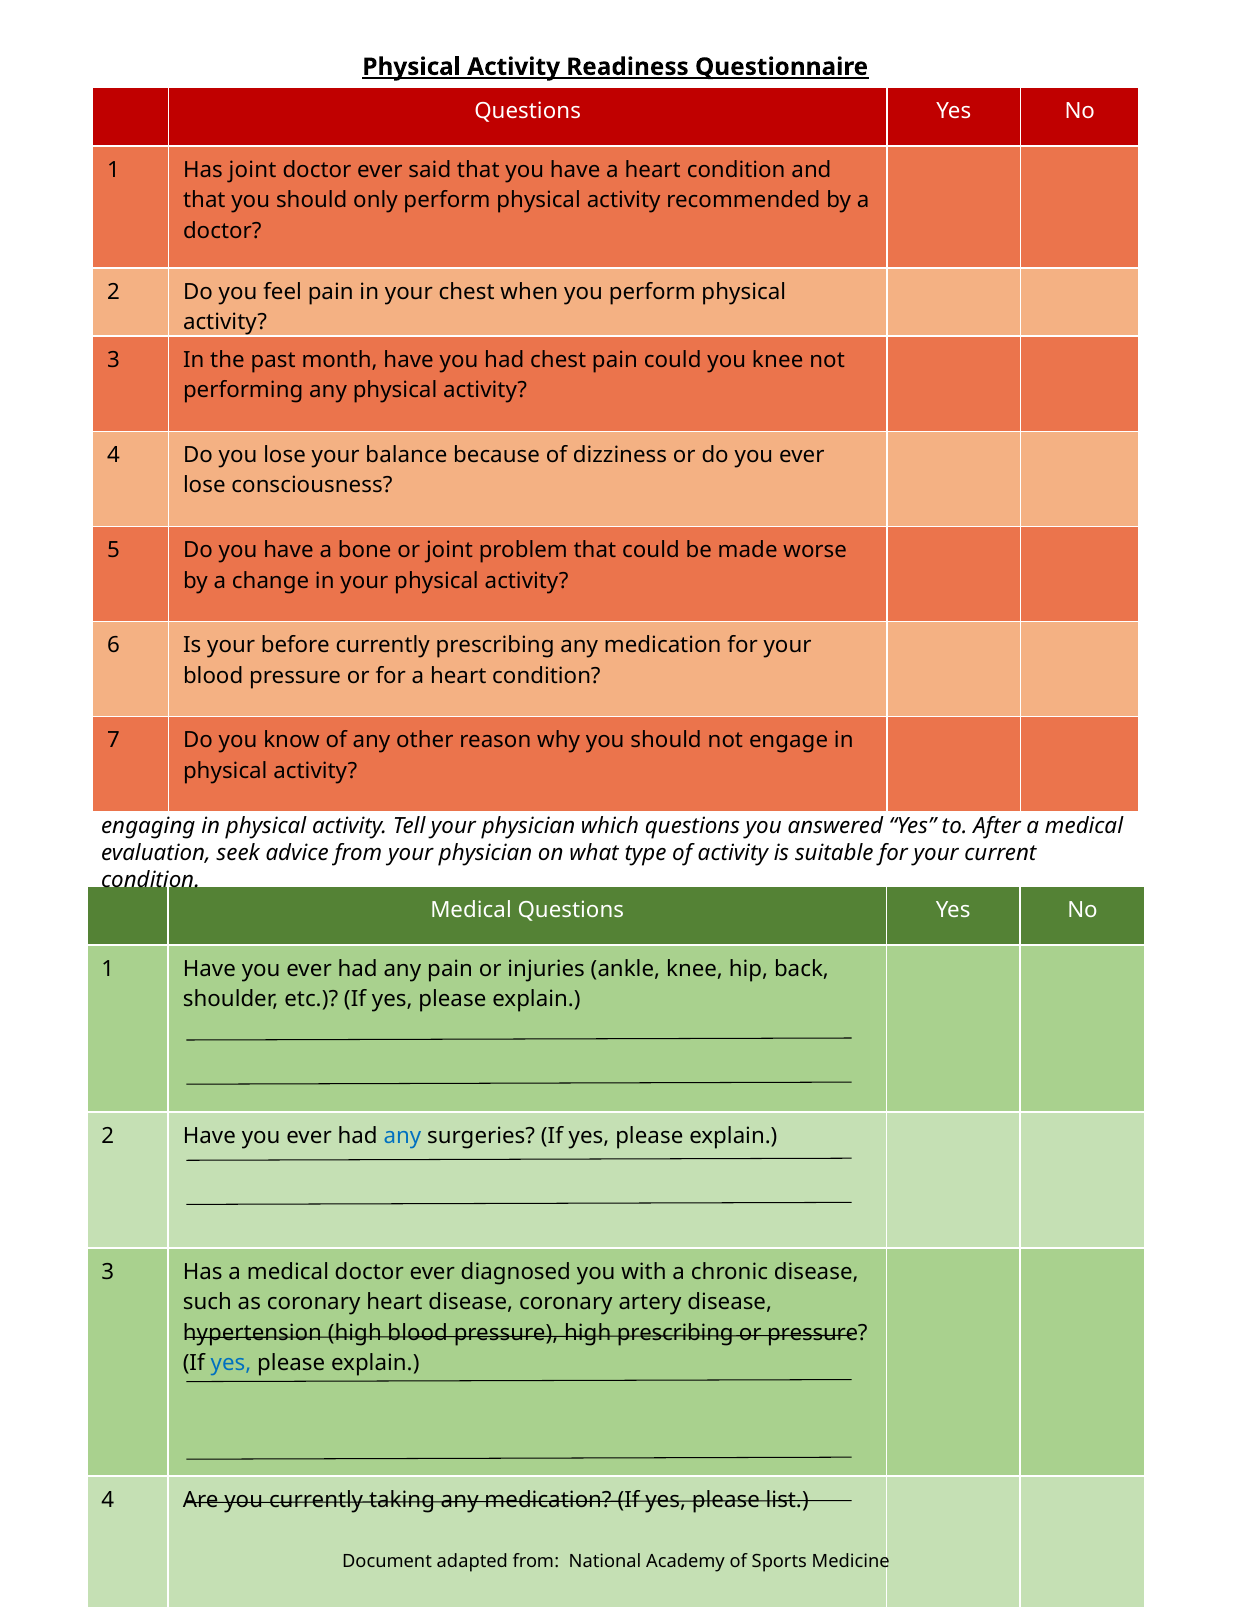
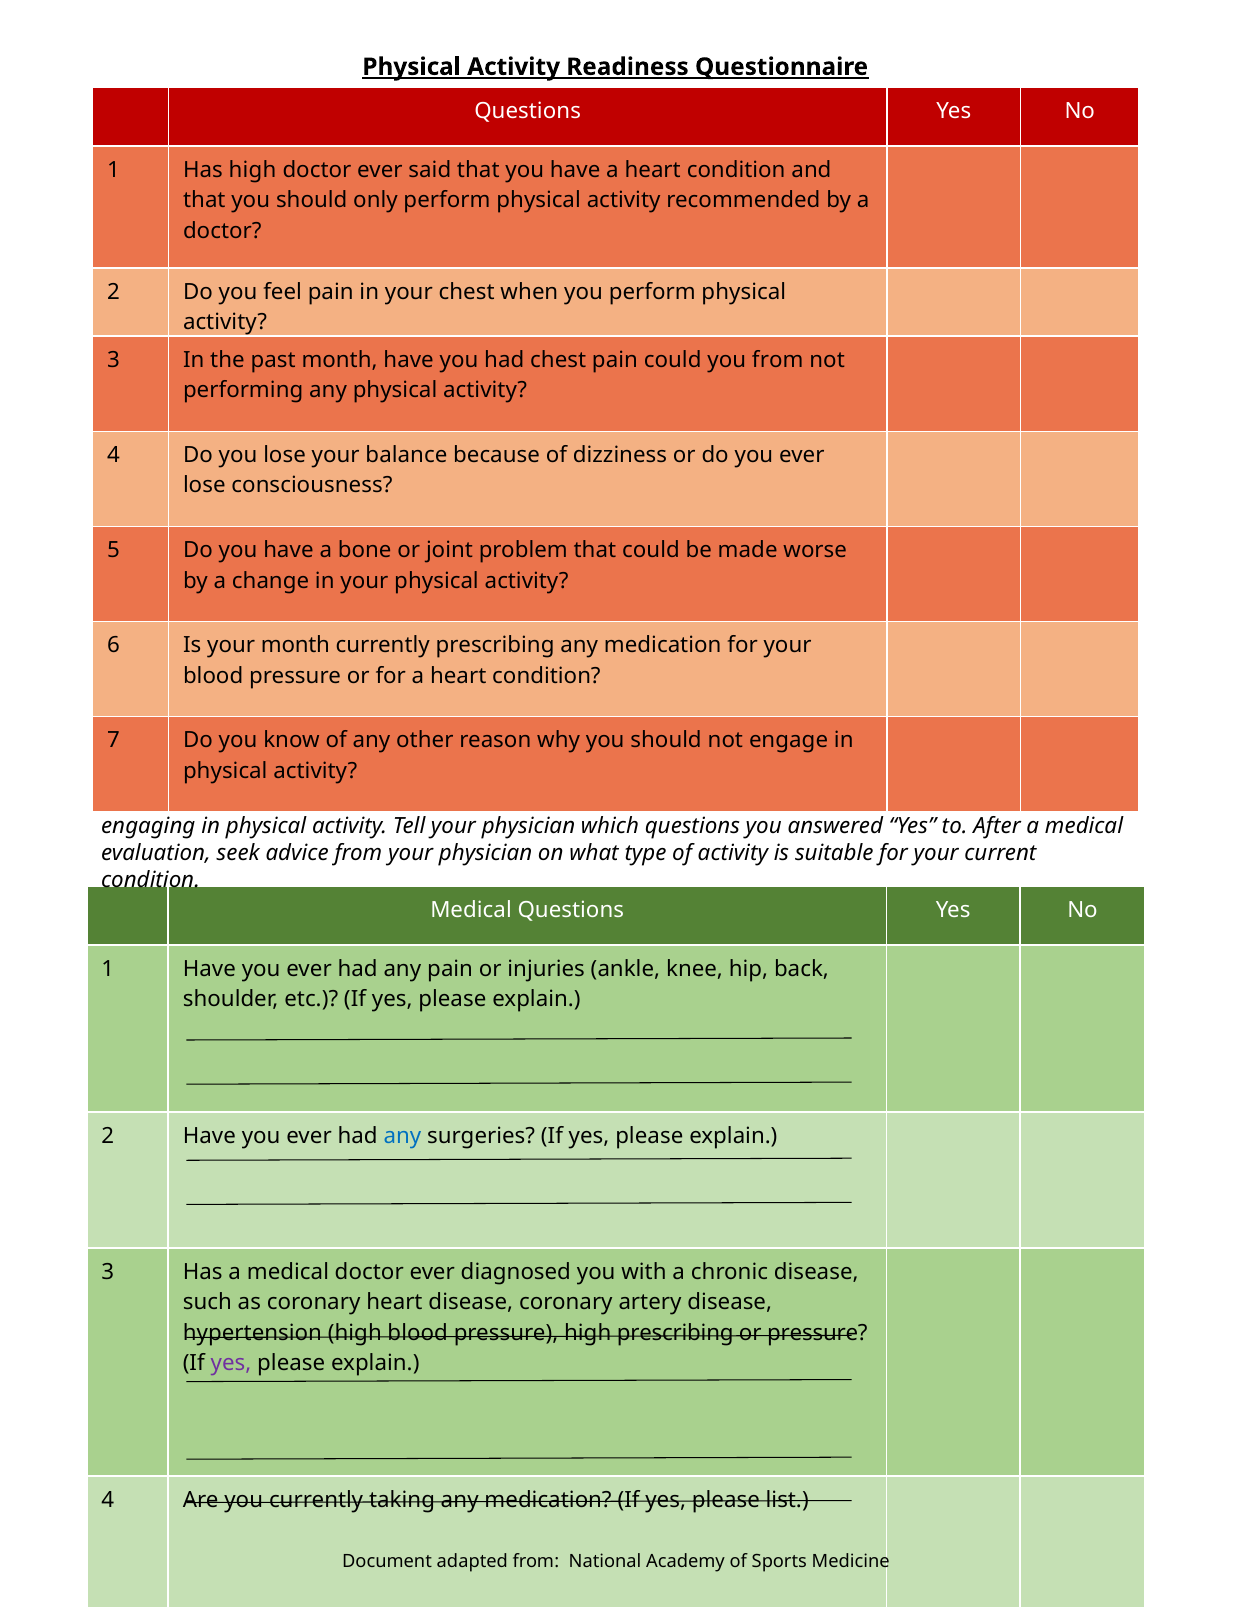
Has joint: joint -> high
you knee: knee -> from
your before: before -> month
yes at (231, 1364) colour: blue -> purple
